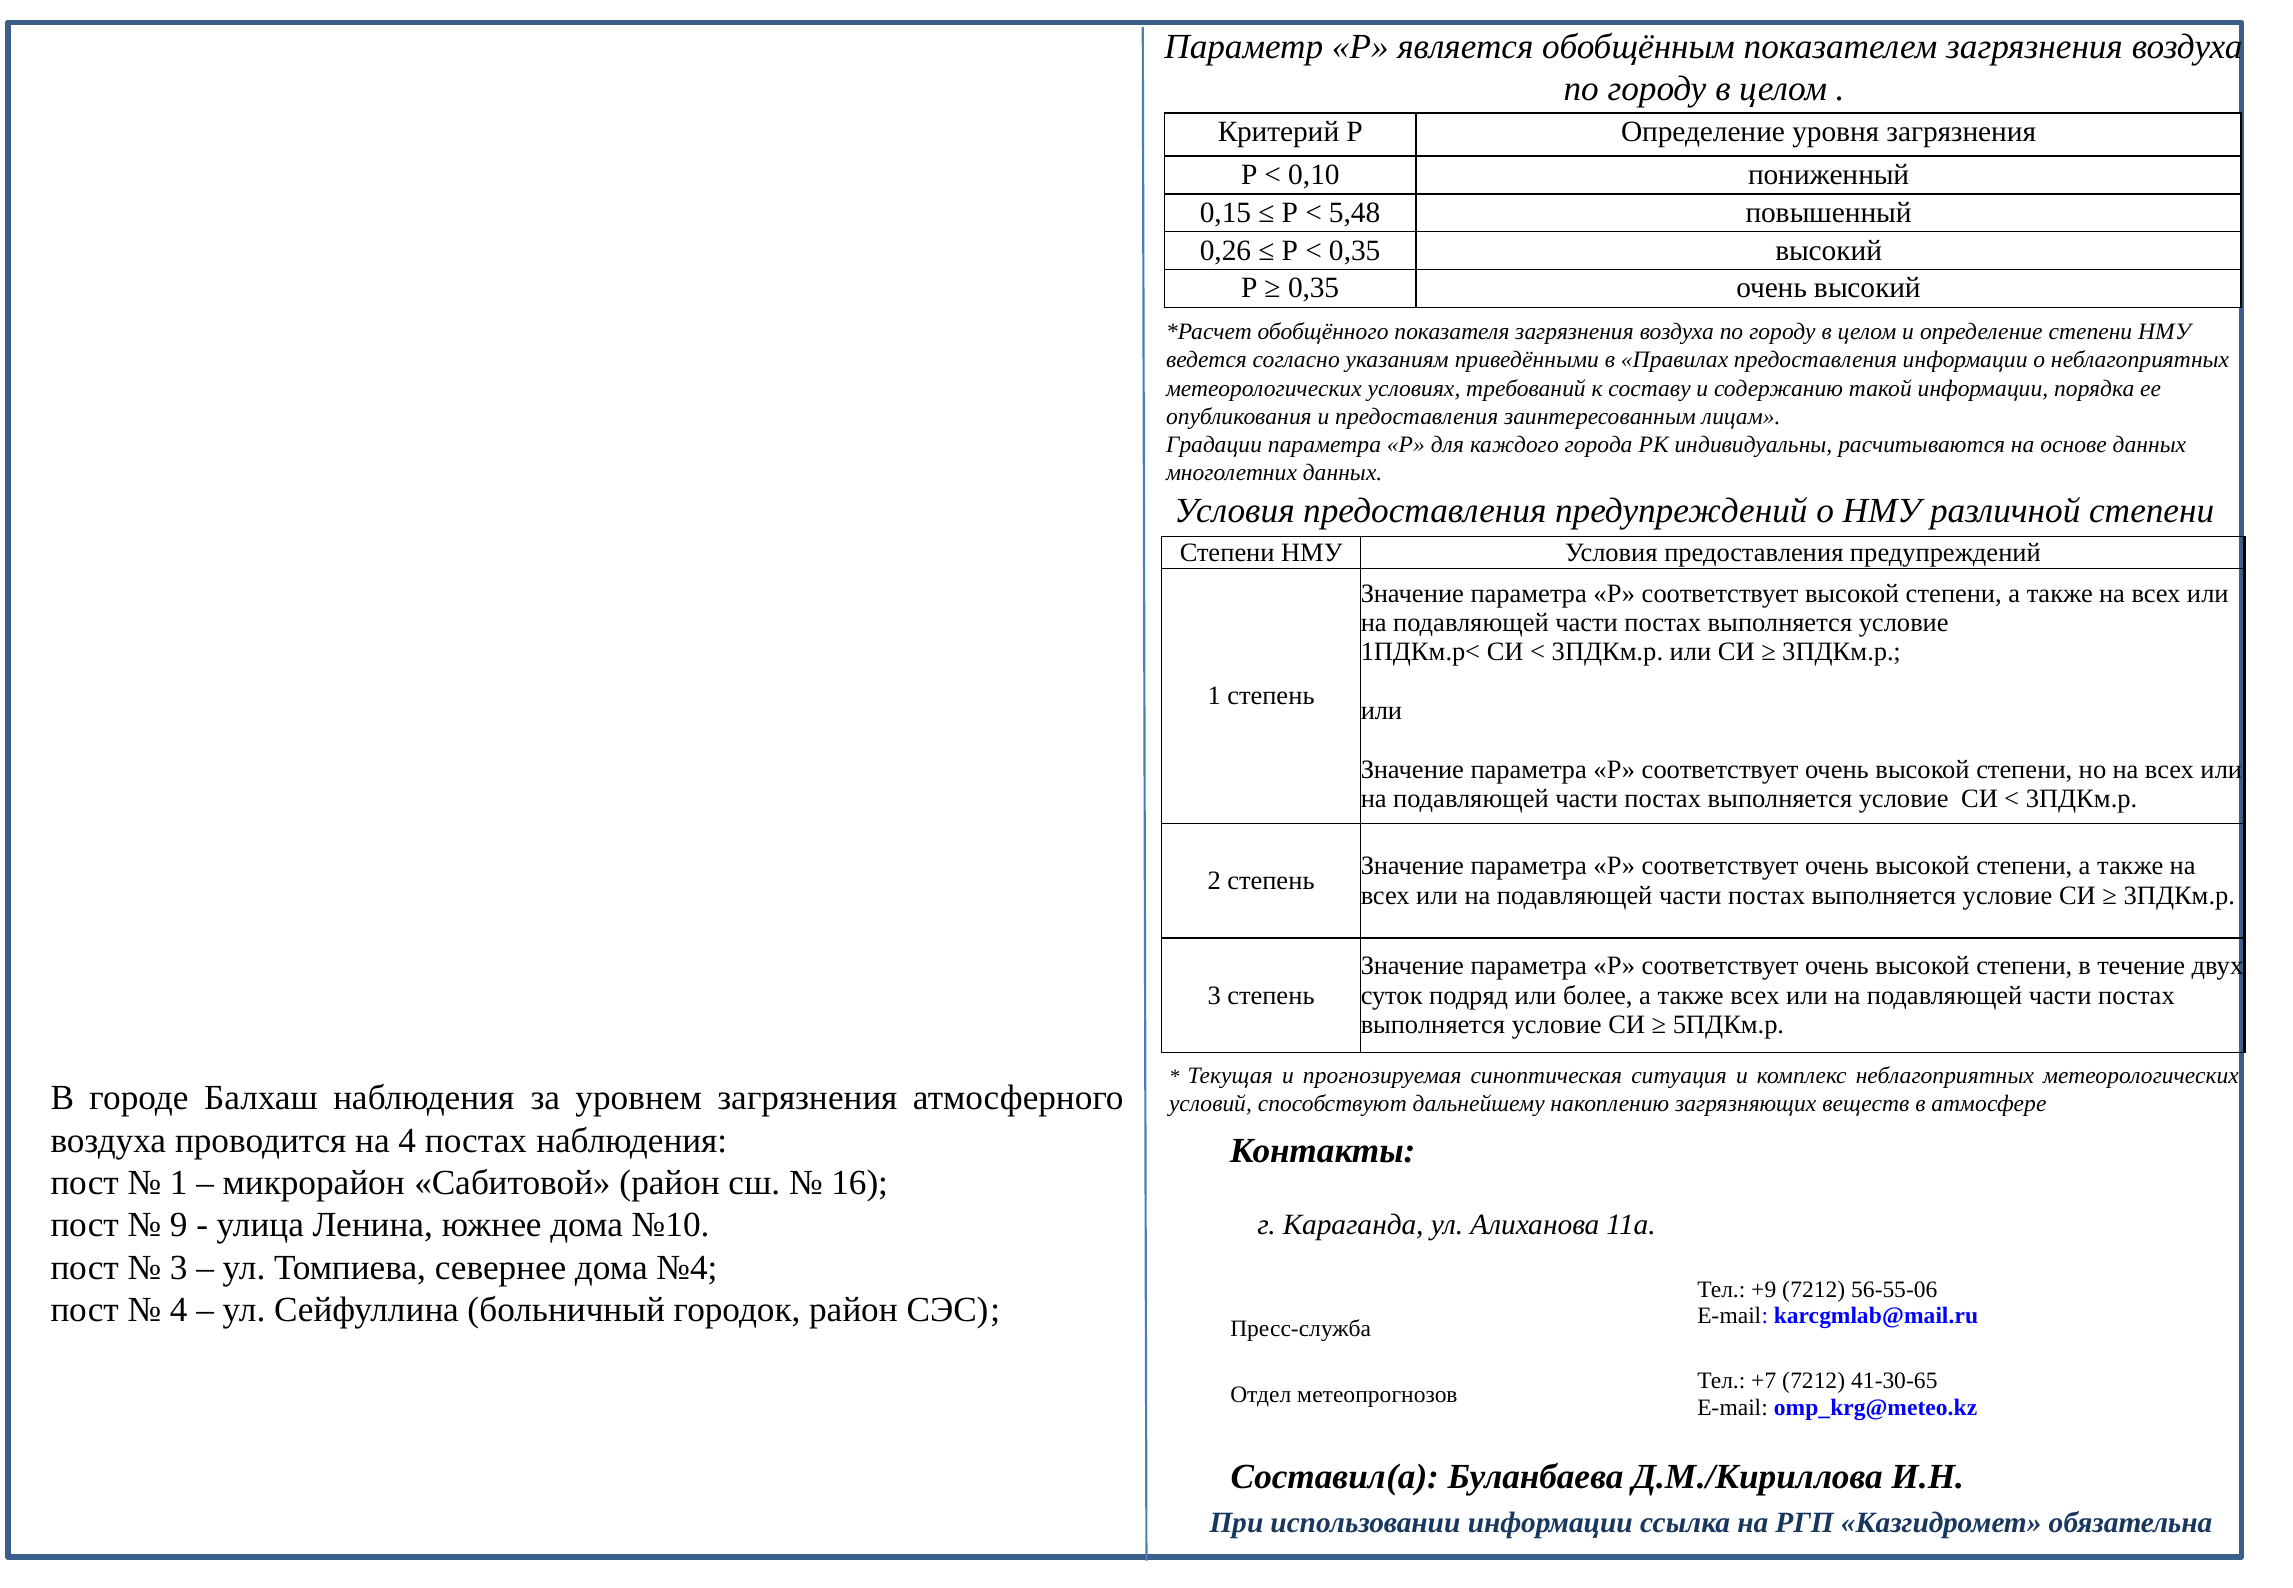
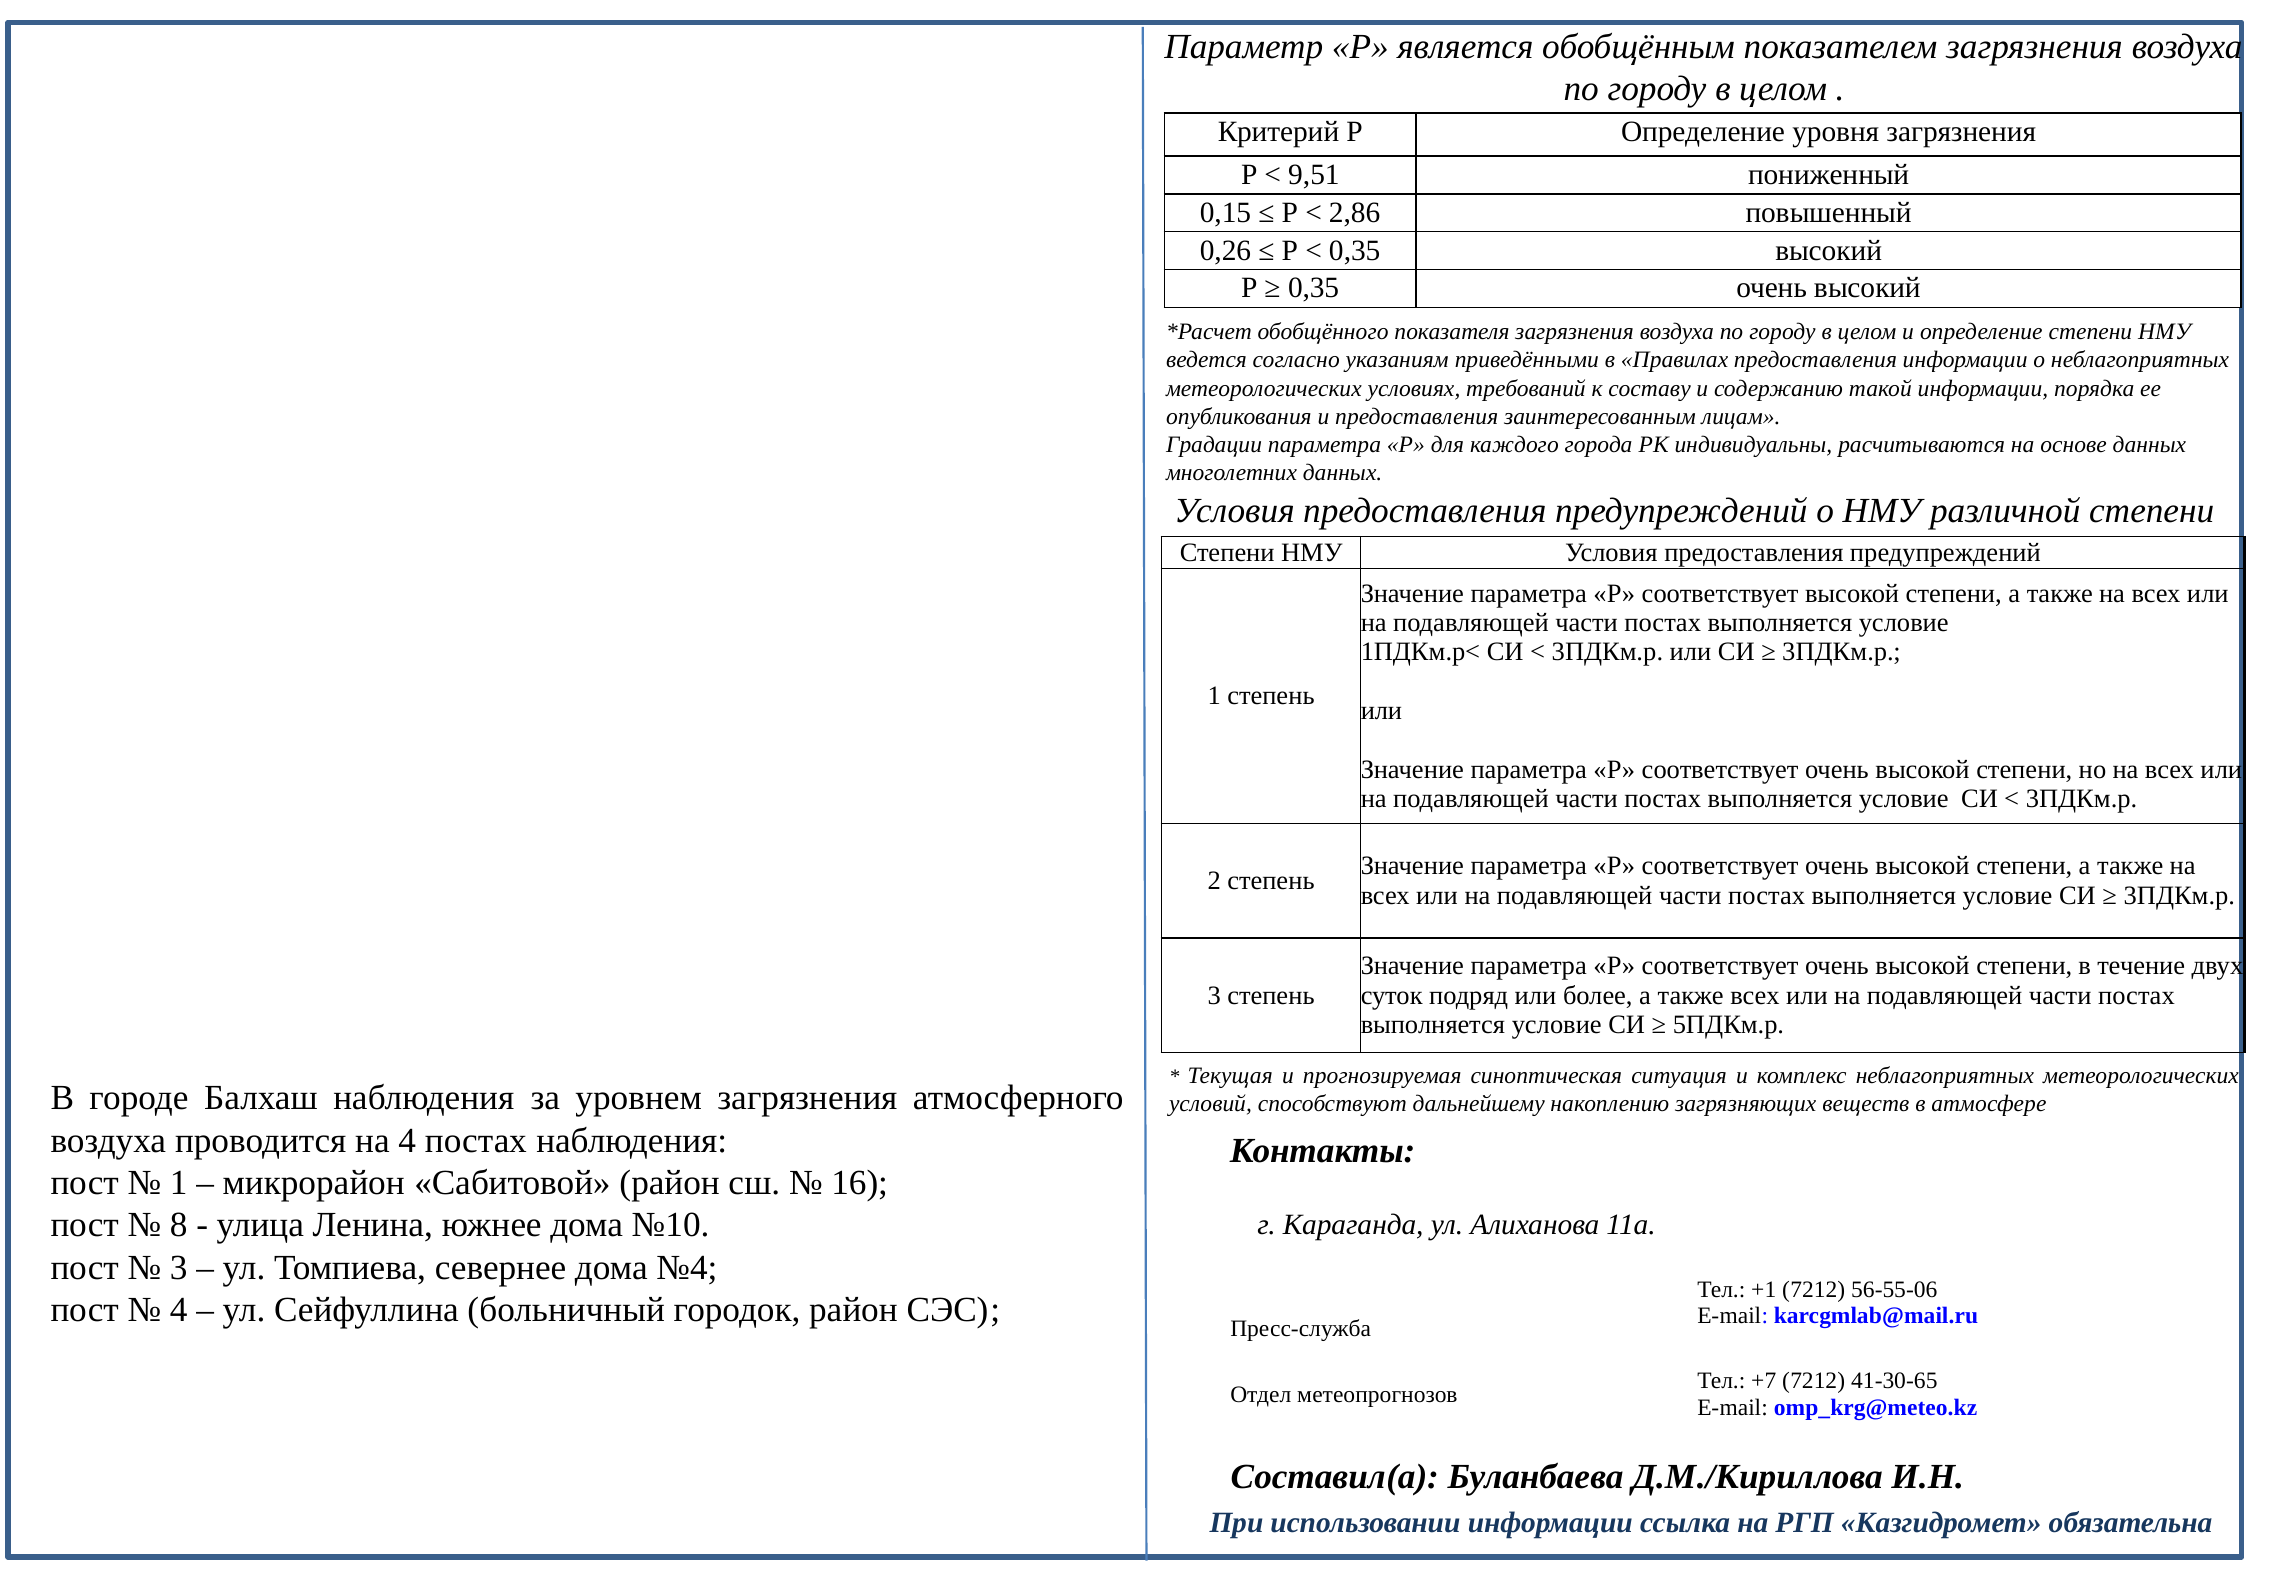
0,10: 0,10 -> 9,51
5,48: 5,48 -> 2,86
9: 9 -> 8
+9: +9 -> +1
